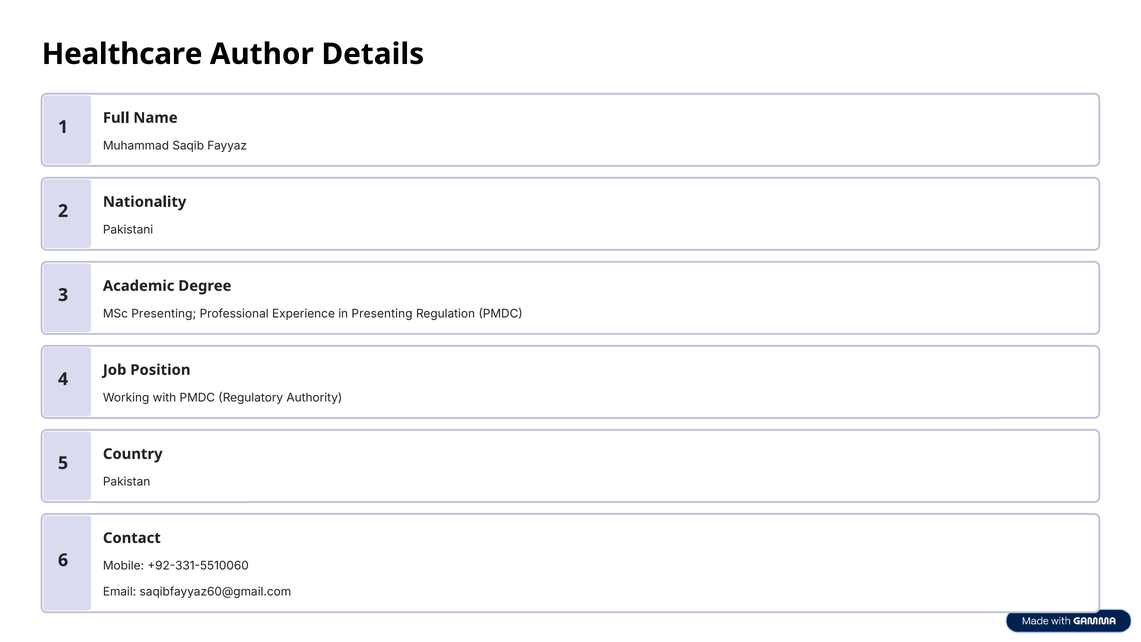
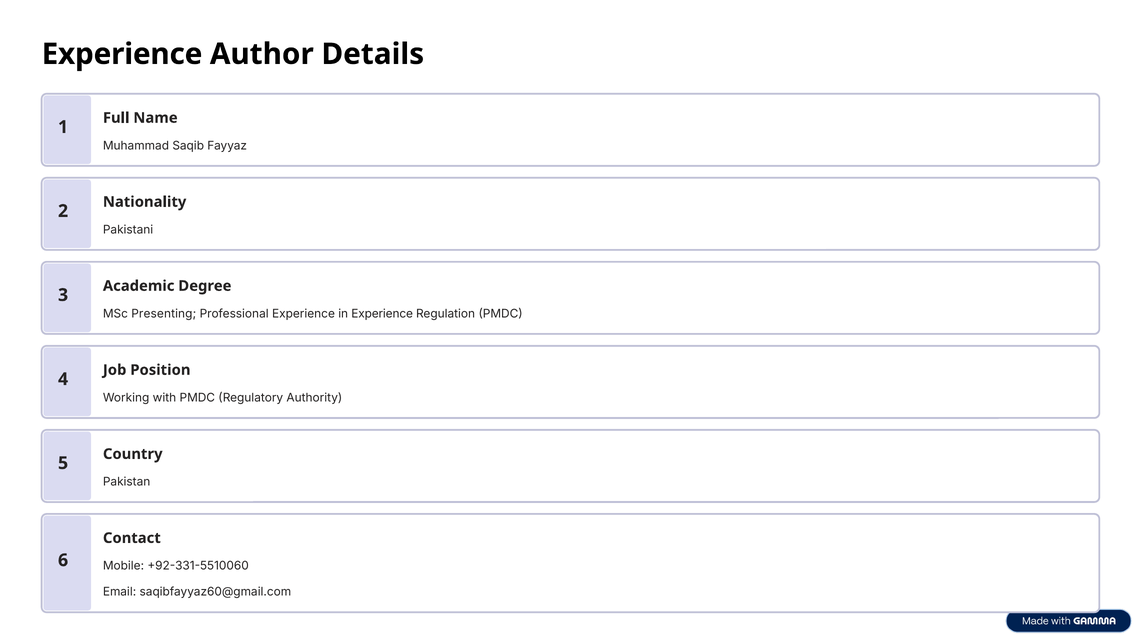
Healthcare at (122, 54): Healthcare -> Experience
in Presenting: Presenting -> Experience
